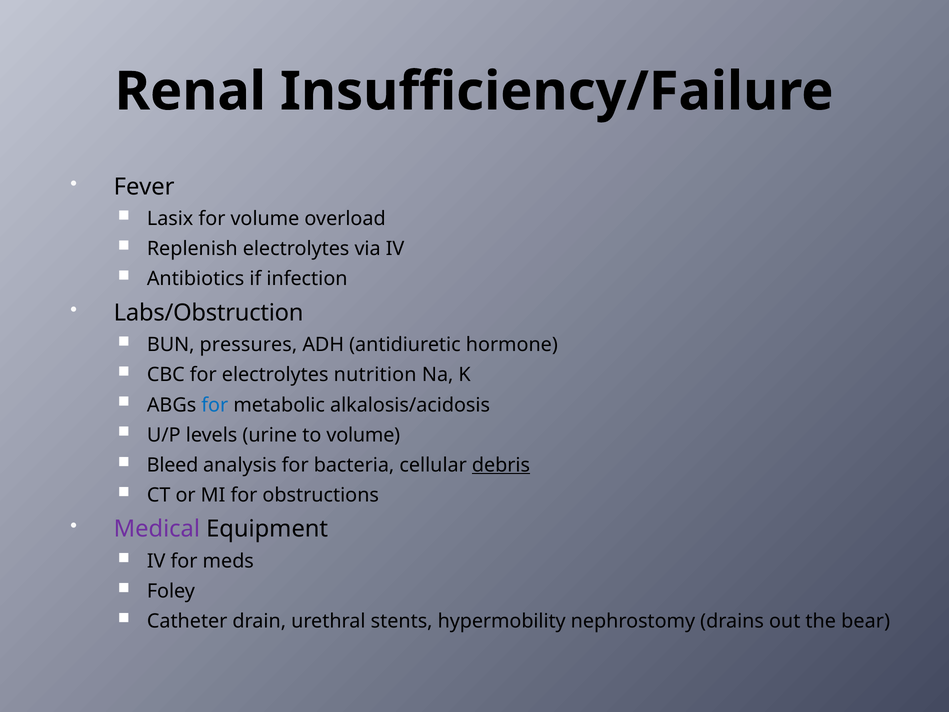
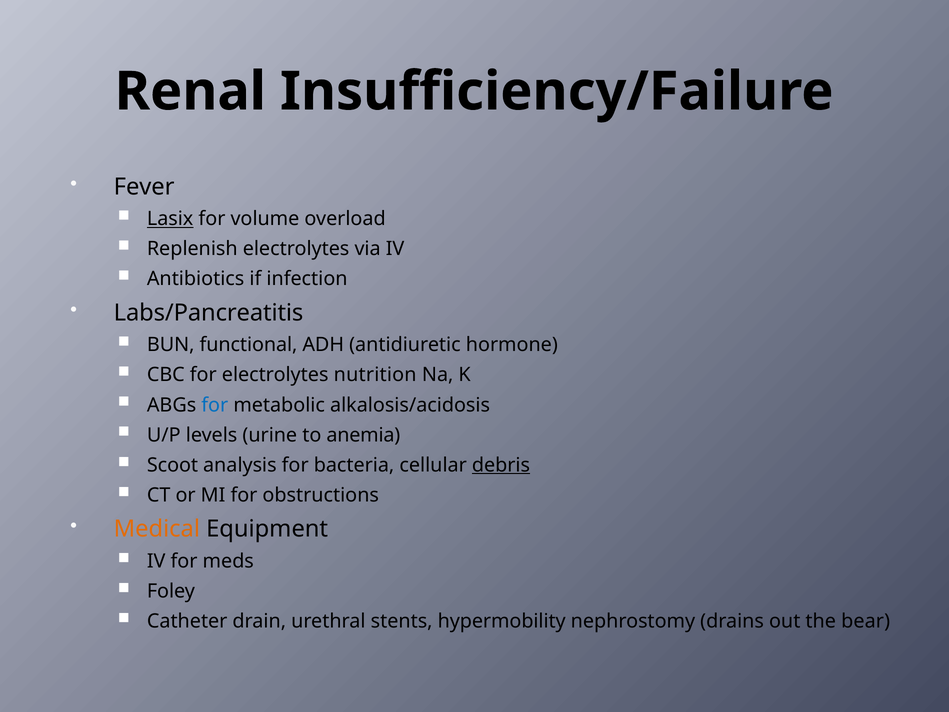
Lasix underline: none -> present
Labs/Obstruction: Labs/Obstruction -> Labs/Pancreatitis
pressures: pressures -> functional
to volume: volume -> anemia
Bleed: Bleed -> Scoot
Medical colour: purple -> orange
